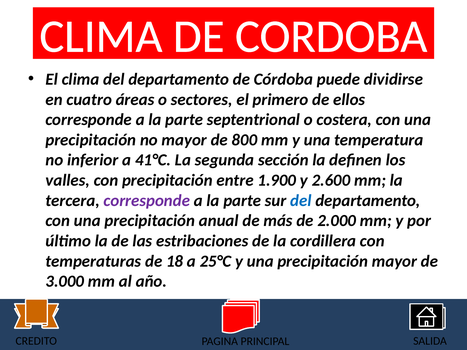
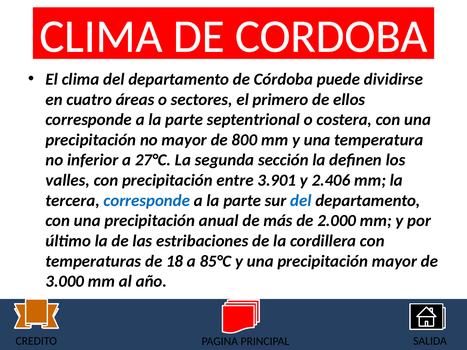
41°C: 41°C -> 27°C
1.900: 1.900 -> 3.901
2.600: 2.600 -> 2.406
corresponde at (147, 201) colour: purple -> blue
25°C: 25°C -> 85°C
